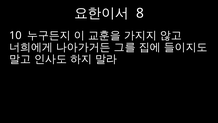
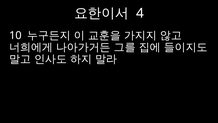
8: 8 -> 4
